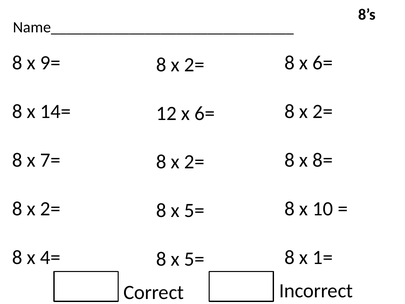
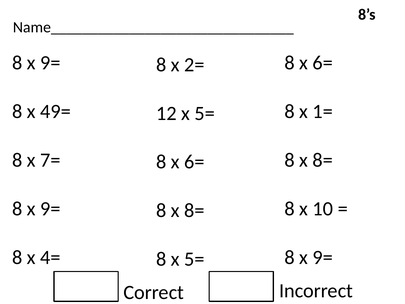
14=: 14= -> 49=
2= at (323, 111): 2= -> 1=
12 x 6=: 6= -> 5=
2= at (194, 162): 2= -> 6=
2= at (50, 209): 2= -> 9=
5= at (194, 210): 5= -> 8=
1= at (323, 257): 1= -> 9=
